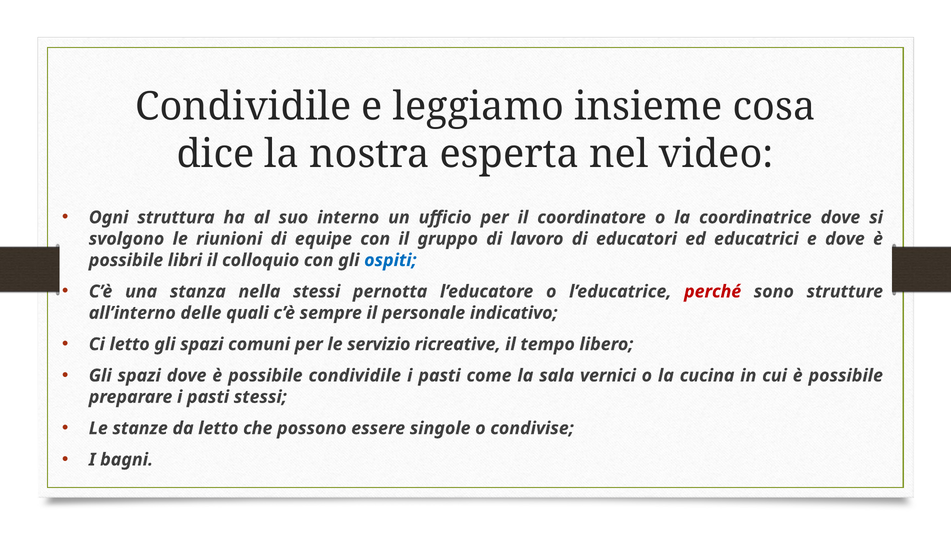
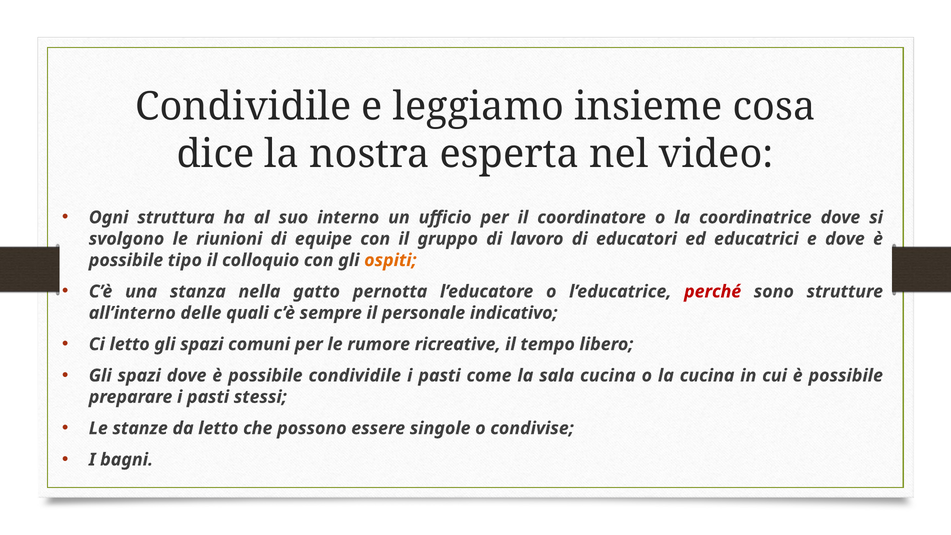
libri: libri -> tipo
ospiti colour: blue -> orange
nella stessi: stessi -> gatto
servizio: servizio -> rumore
sala vernici: vernici -> cucina
